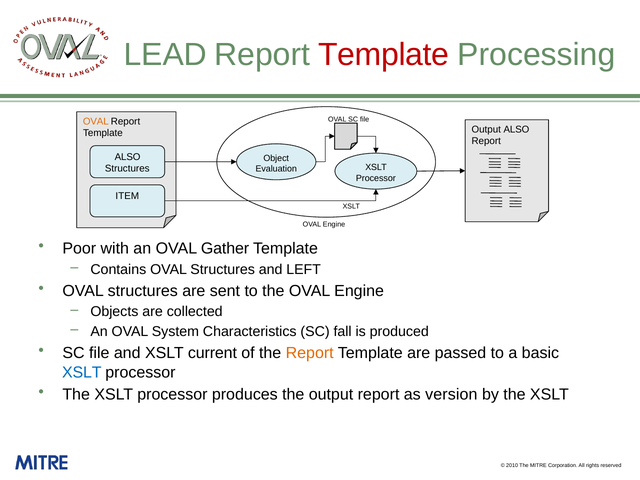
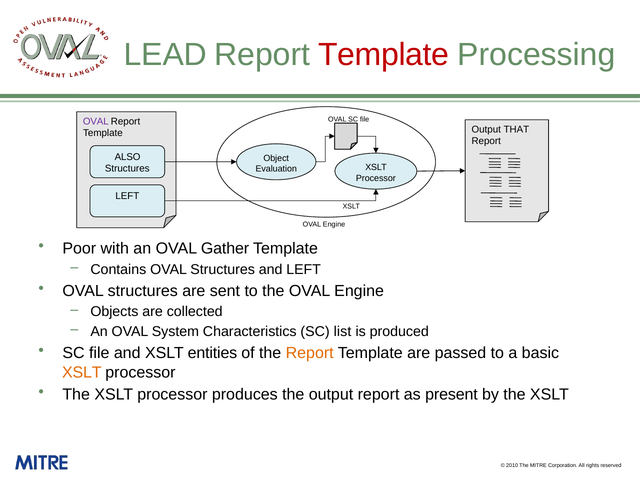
OVAL at (96, 122) colour: orange -> purple
Output ALSO: ALSO -> THAT
ITEM at (127, 196): ITEM -> LEFT
fall: fall -> list
current: current -> entities
XSLT at (82, 372) colour: blue -> orange
version: version -> present
